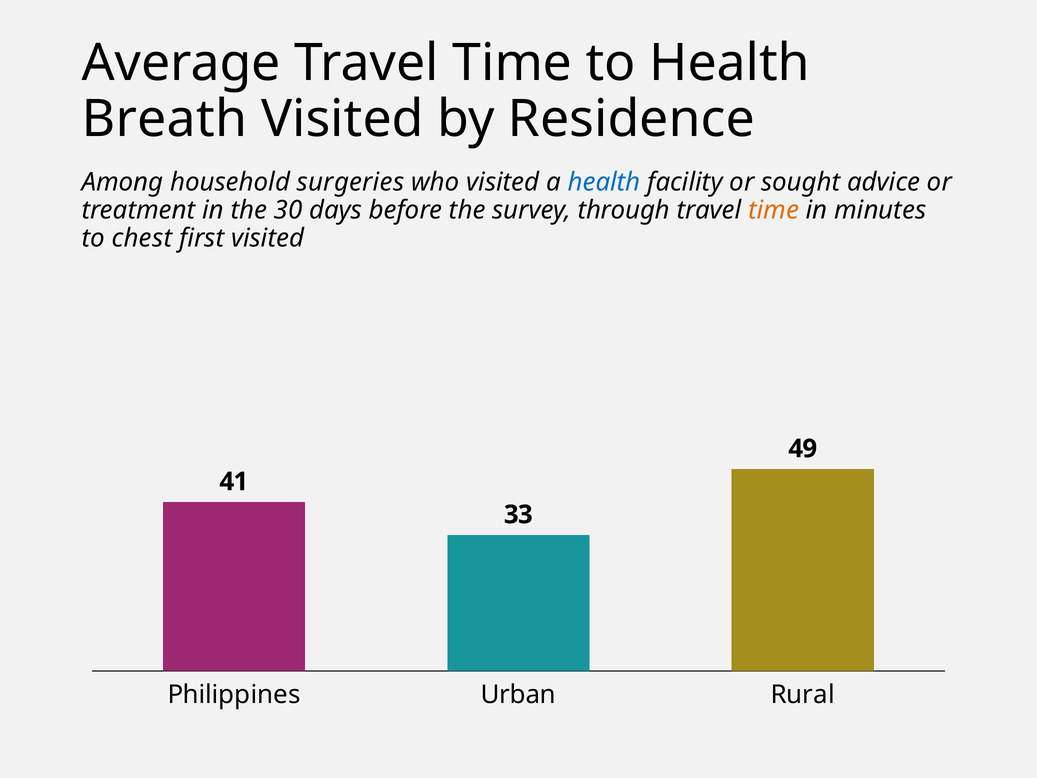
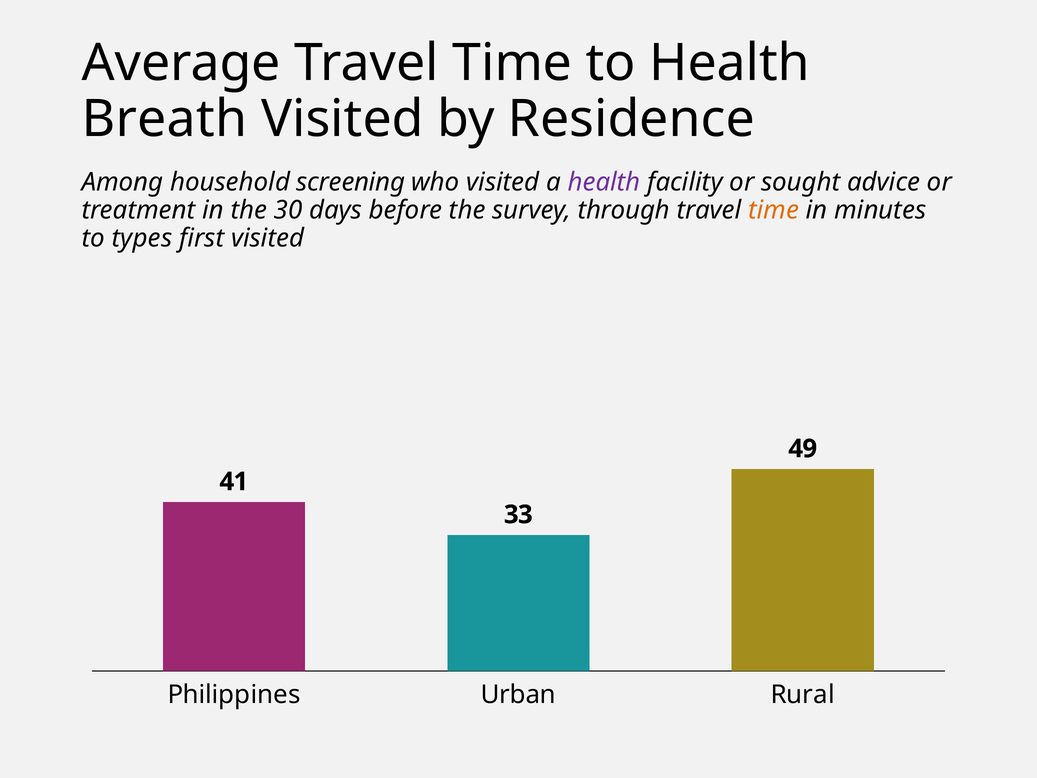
surgeries: surgeries -> screening
health at (604, 182) colour: blue -> purple
chest: chest -> types
